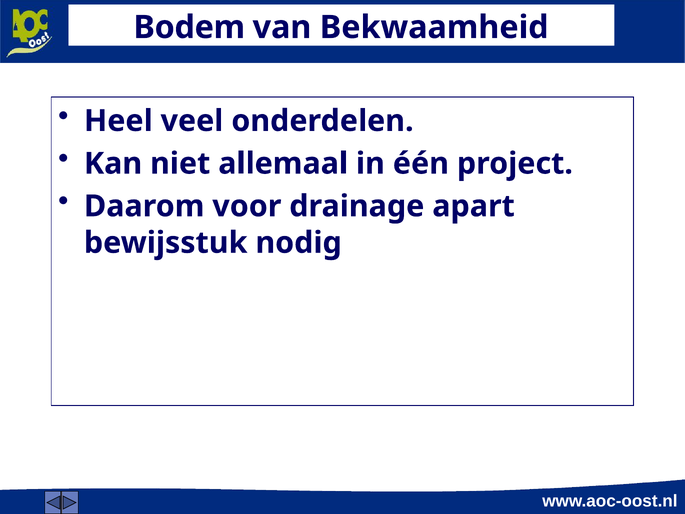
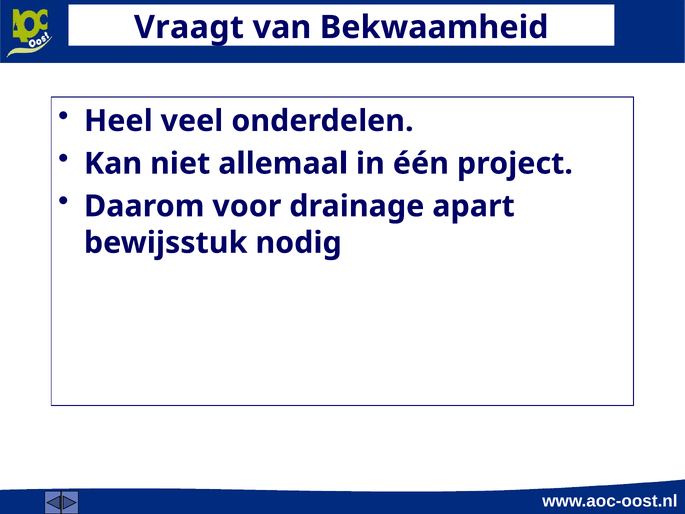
Bodem: Bodem -> Vraagt
